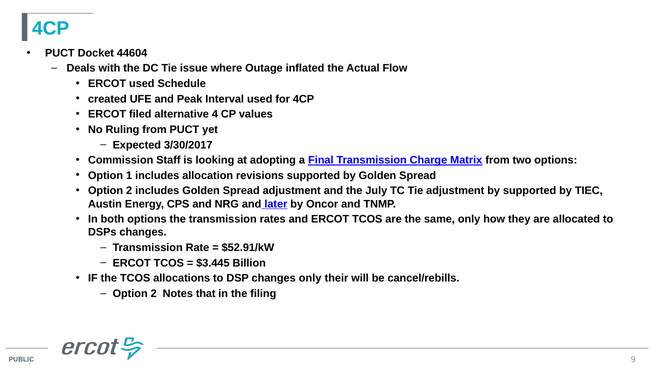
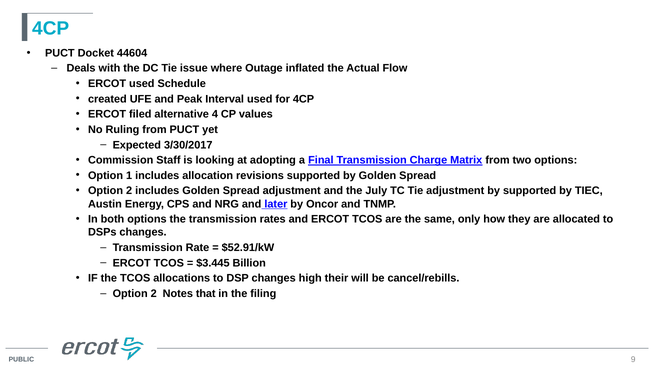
changes only: only -> high
